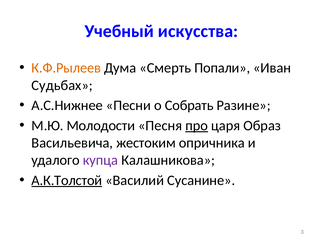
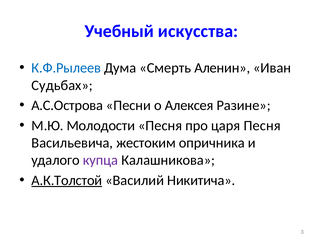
К.Ф.Рылеев colour: orange -> blue
Попали: Попали -> Аленин
А.С.Нижнее: А.С.Нижнее -> А.С.Острова
Собрать: Собрать -> Алексея
про underline: present -> none
царя Образ: Образ -> Песня
Сусанине: Сусанине -> Никитича
